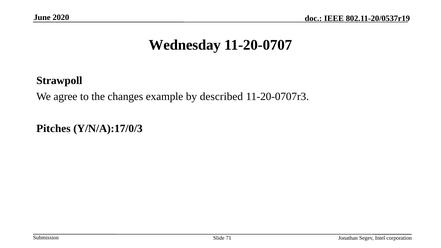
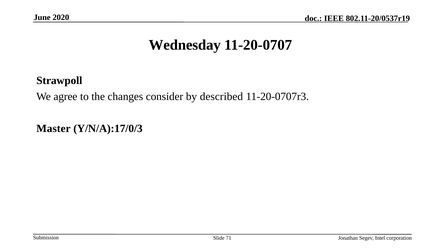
example: example -> consider
Pitches: Pitches -> Master
